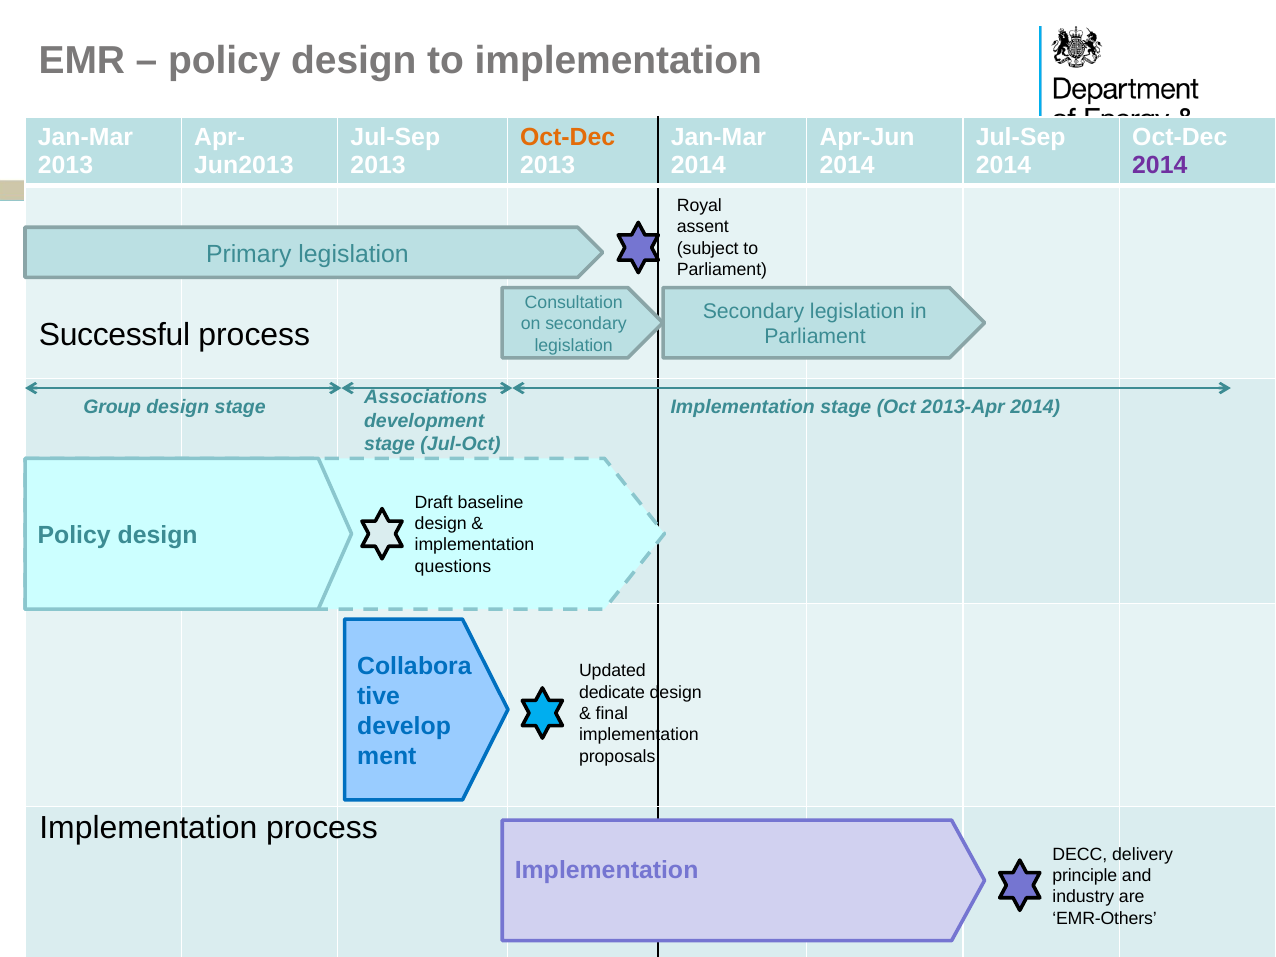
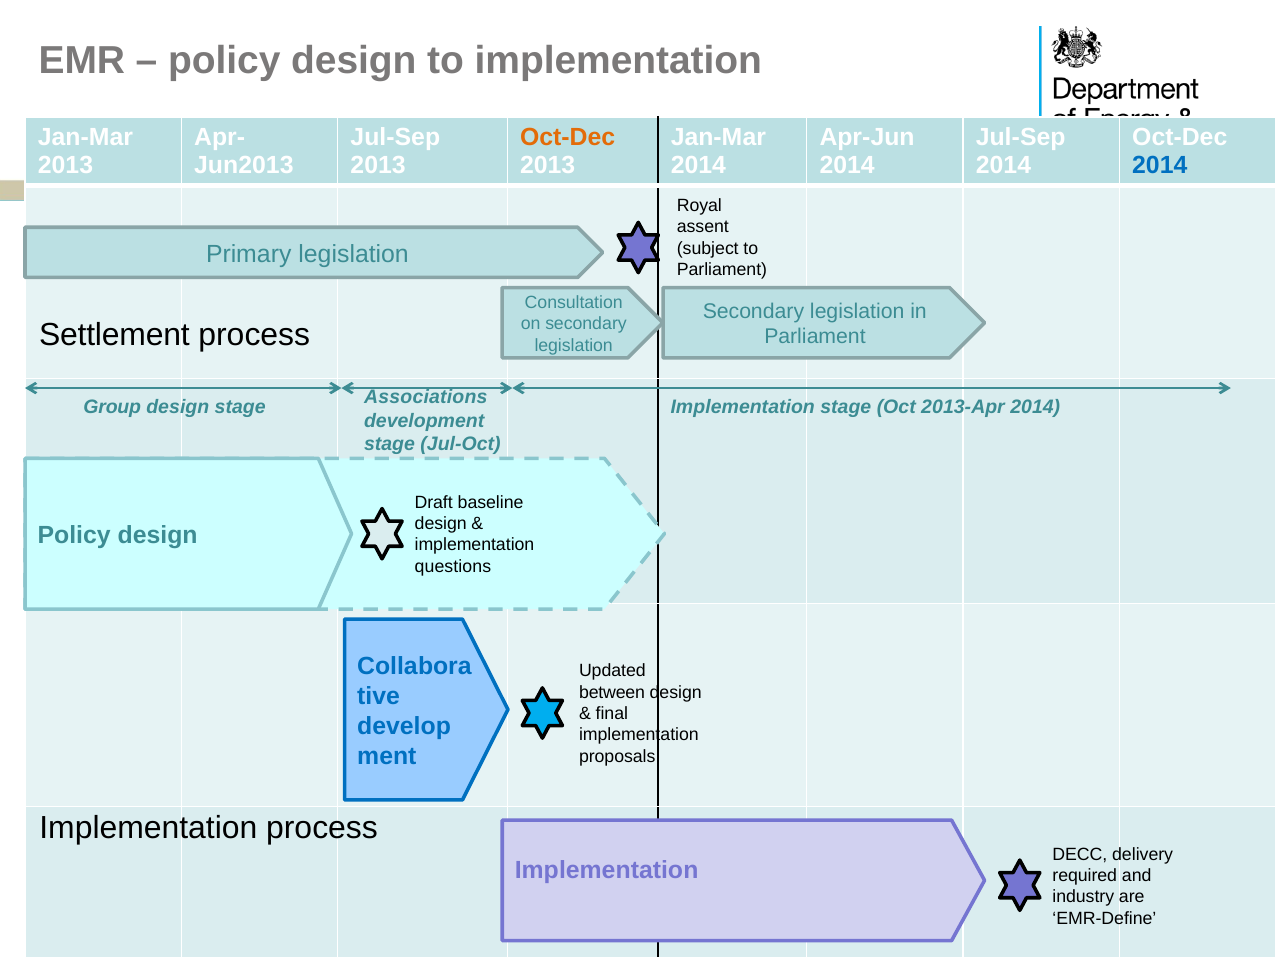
2014 at (1160, 165) colour: purple -> blue
Successful: Successful -> Settlement
dedicate: dedicate -> between
principle: principle -> required
EMR-Others: EMR-Others -> EMR-Define
